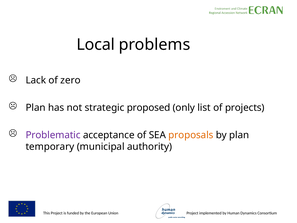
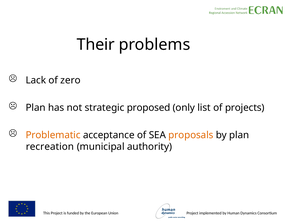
Local: Local -> Their
Problematic colour: purple -> orange
temporary: temporary -> recreation
